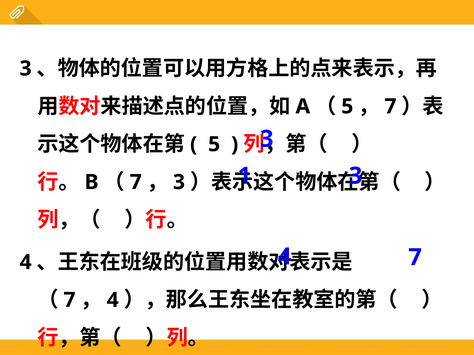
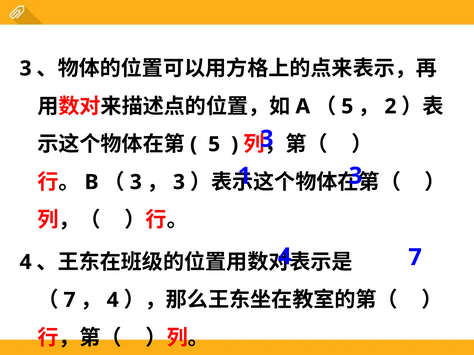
7 at (390, 107): 7 -> 2
7 at (136, 182): 7 -> 3
